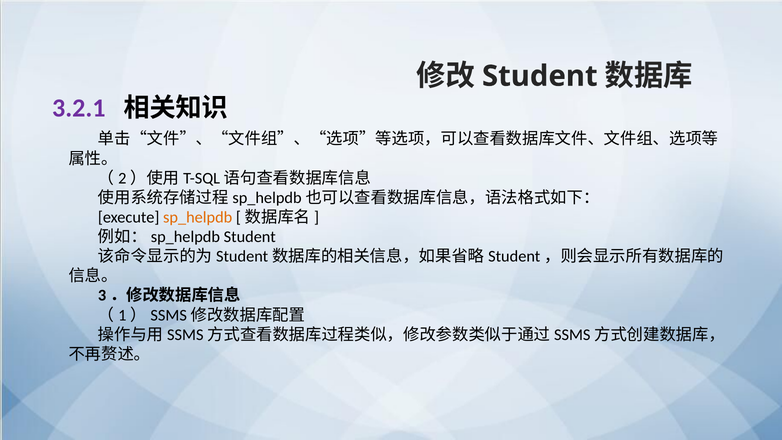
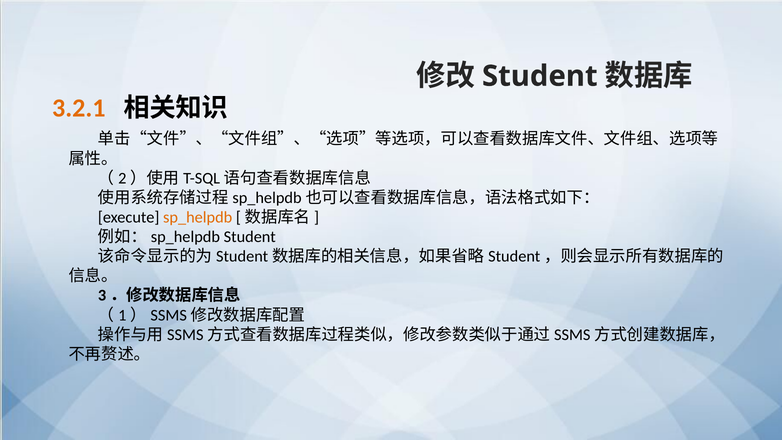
3.2.1 colour: purple -> orange
